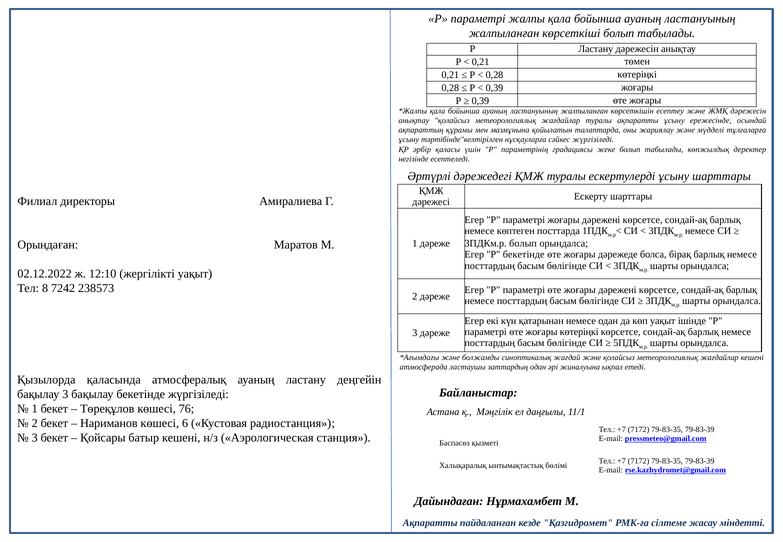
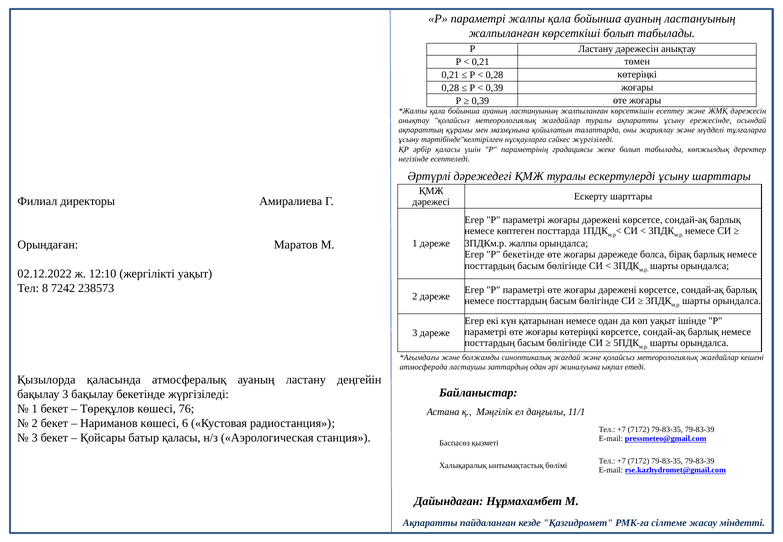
3ПДКм.р болып: болып -> жалпы
батыр кешені: кешені -> қаласы
